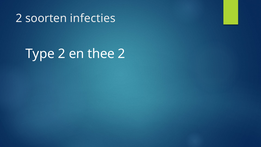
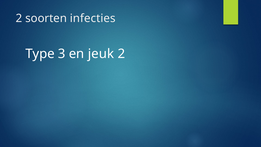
Type 2: 2 -> 3
thee: thee -> jeuk
